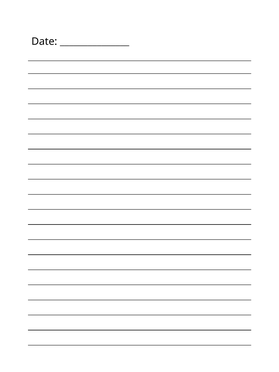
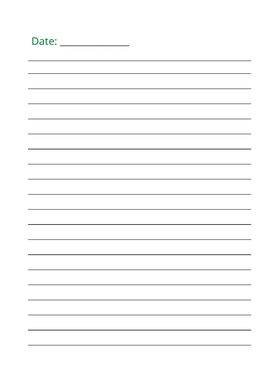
Date colour: black -> green
